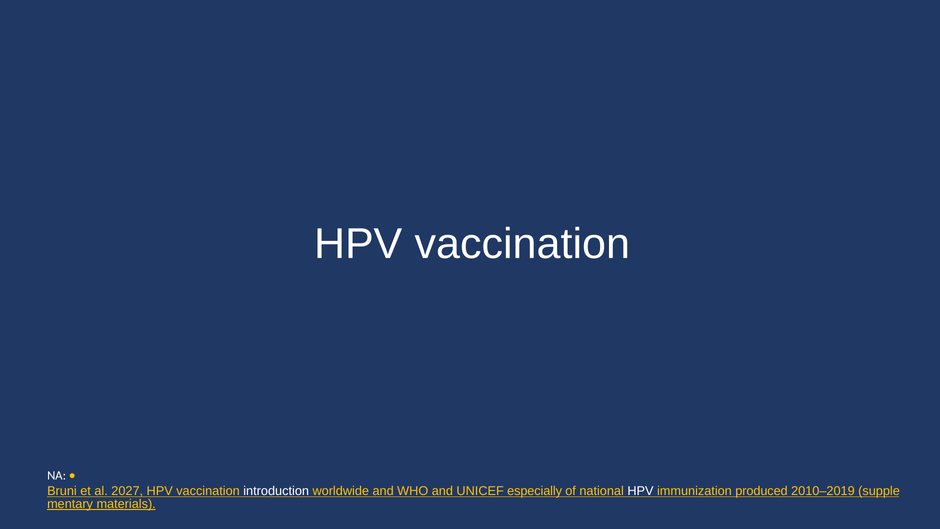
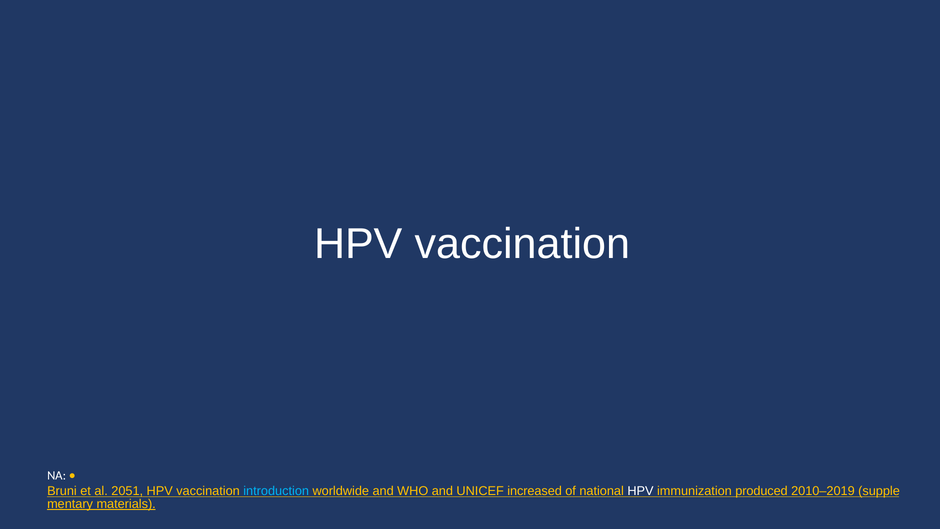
2027: 2027 -> 2051
introduction colour: white -> light blue
especially: especially -> increased
